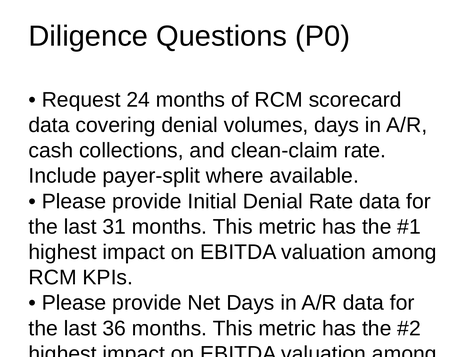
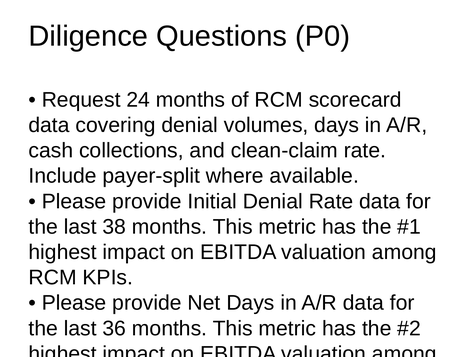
31: 31 -> 38
